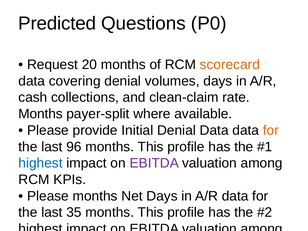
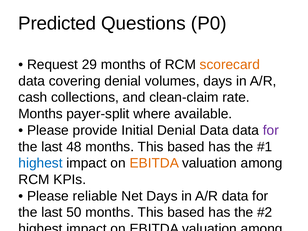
20: 20 -> 29
for at (271, 130) colour: orange -> purple
96: 96 -> 48
profile at (186, 147): profile -> based
EBITDA at (154, 163) colour: purple -> orange
Please months: months -> reliable
35: 35 -> 50
profile at (186, 212): profile -> based
